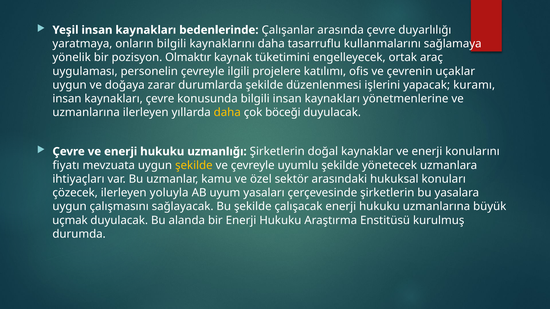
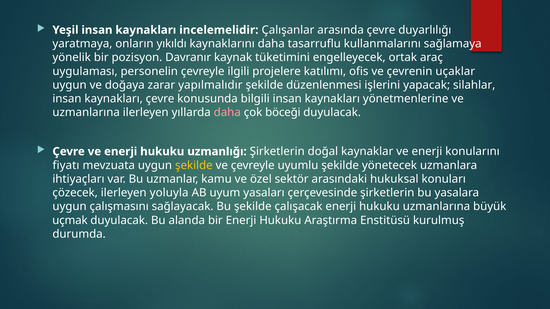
bedenlerinde: bedenlerinde -> incelemelidir
onların bilgili: bilgili -> yıkıldı
Olmaktır: Olmaktır -> Davranır
durumlarda: durumlarda -> yapılmalıdır
kuramı: kuramı -> silahlar
daha at (227, 113) colour: yellow -> pink
